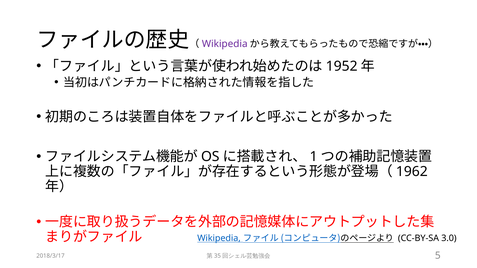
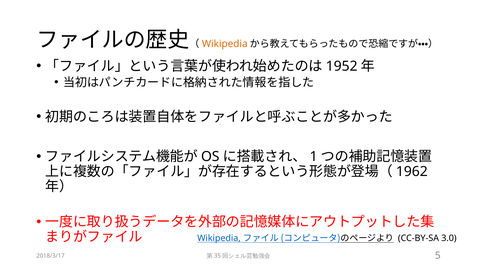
Wikipedia at (225, 44) colour: purple -> orange
